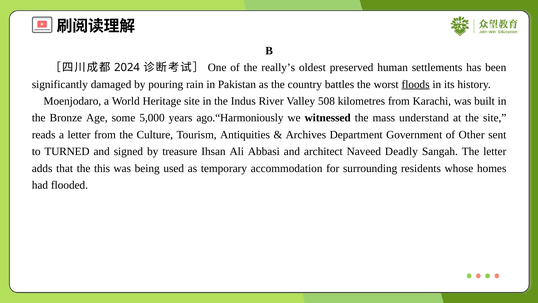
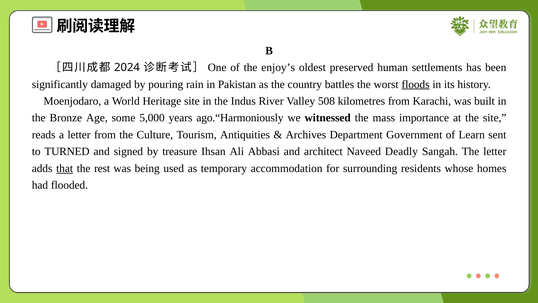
really’s: really’s -> enjoy’s
understand: understand -> importance
Other: Other -> Learn
that underline: none -> present
this: this -> rest
